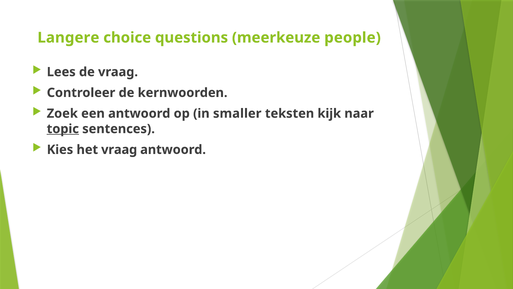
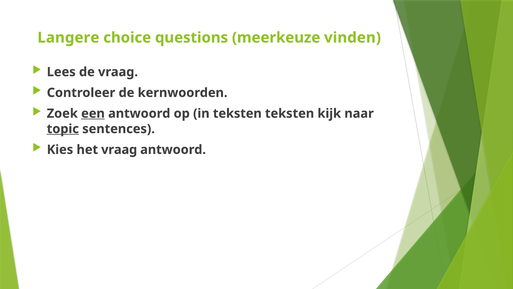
people: people -> vinden
een underline: none -> present
in smaller: smaller -> teksten
